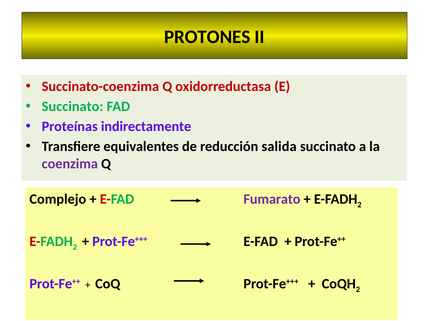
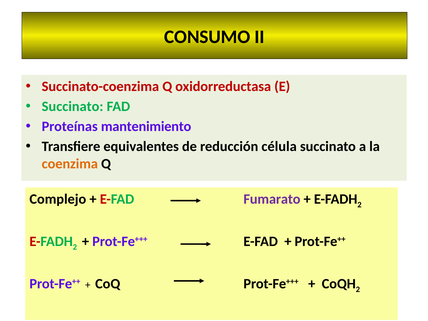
PROTONES: PROTONES -> CONSUMO
indirectamente: indirectamente -> mantenimiento
salida: salida -> célula
coenzima colour: purple -> orange
